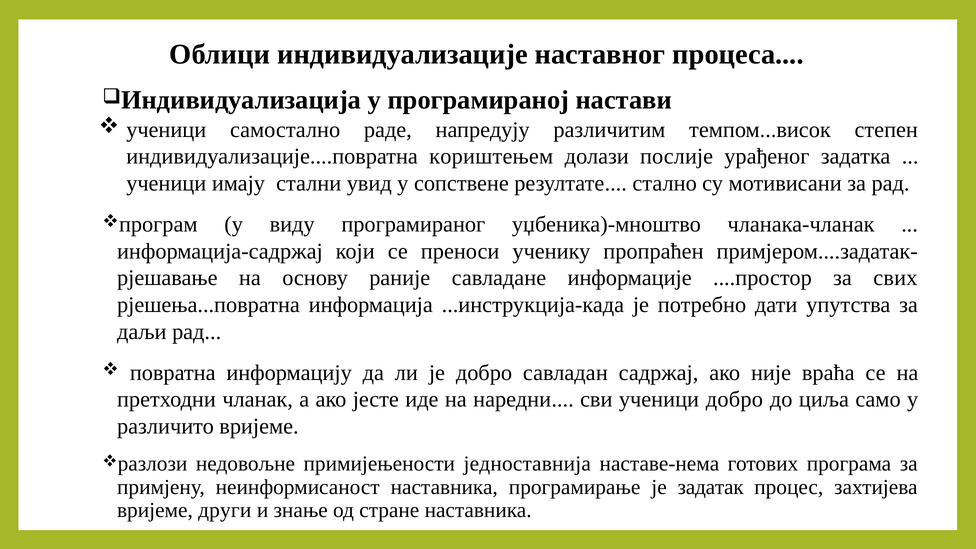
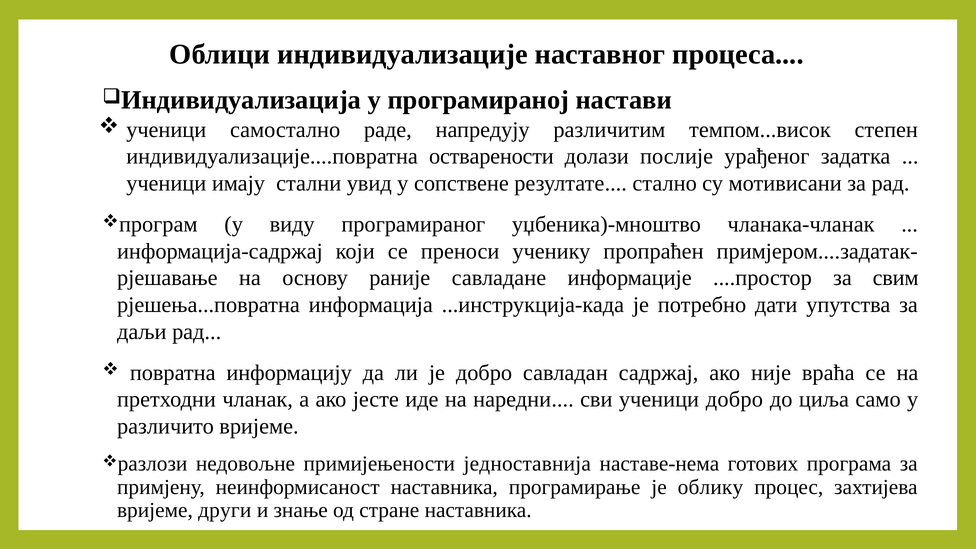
кориштењем: кориштењем -> остварености
свих: свих -> свим
задатак: задатак -> облику
